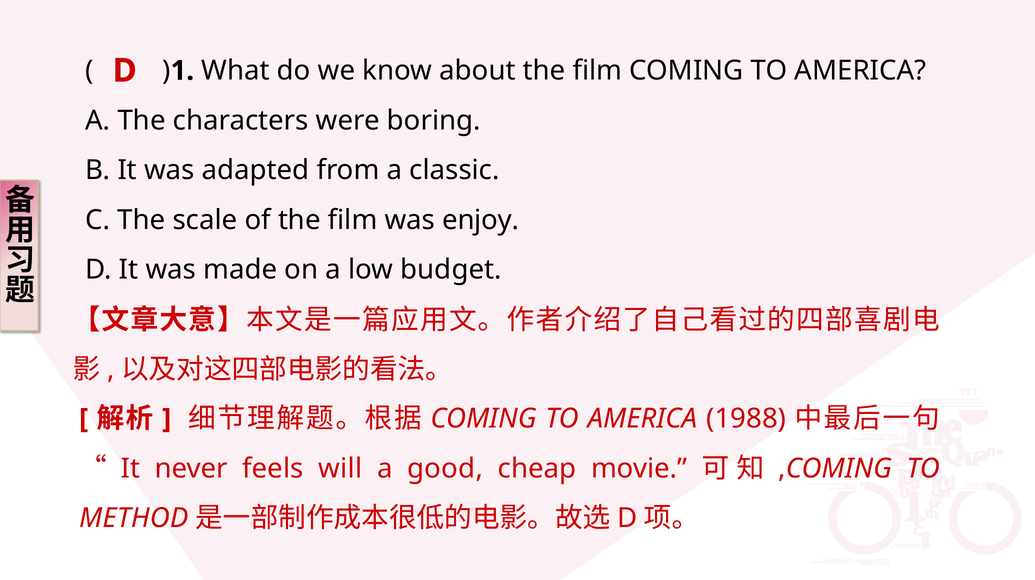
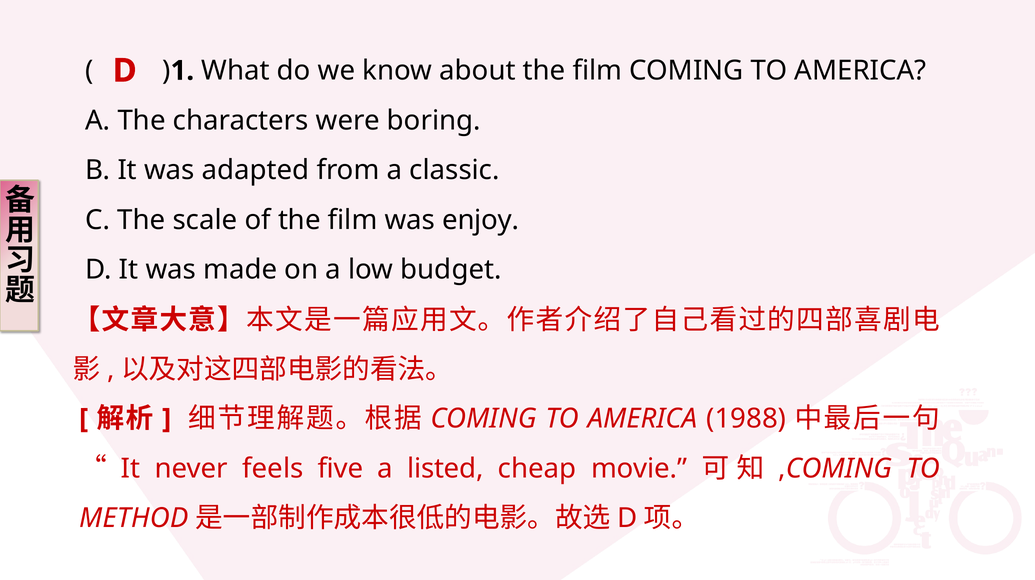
will: will -> five
good: good -> listed
